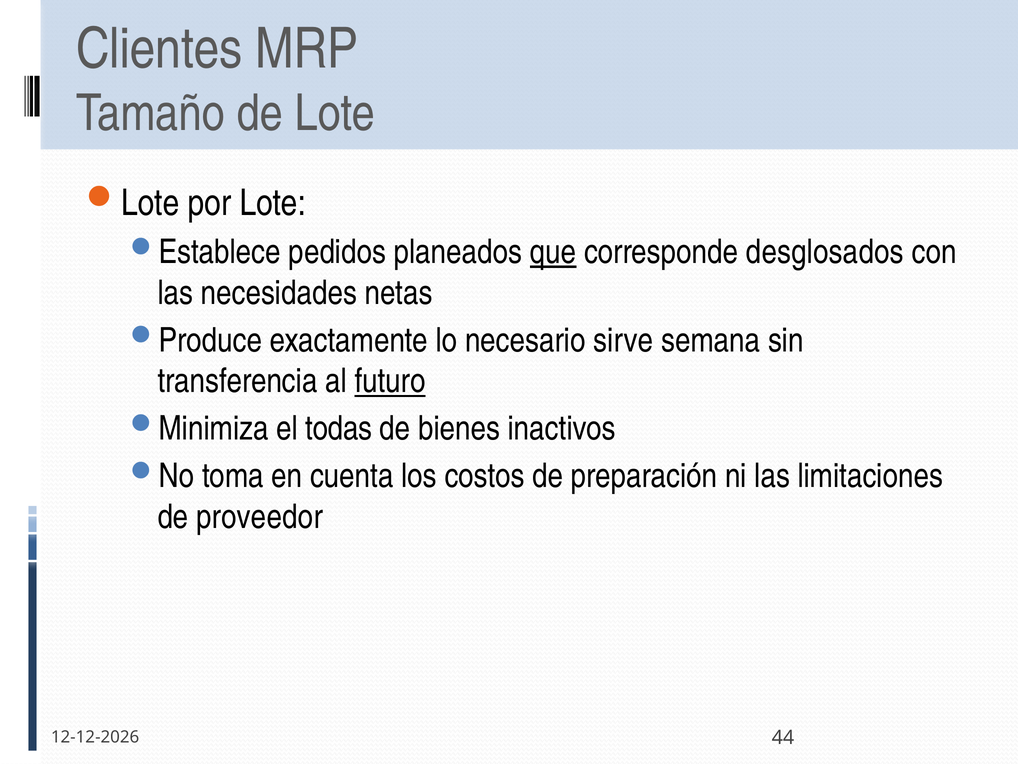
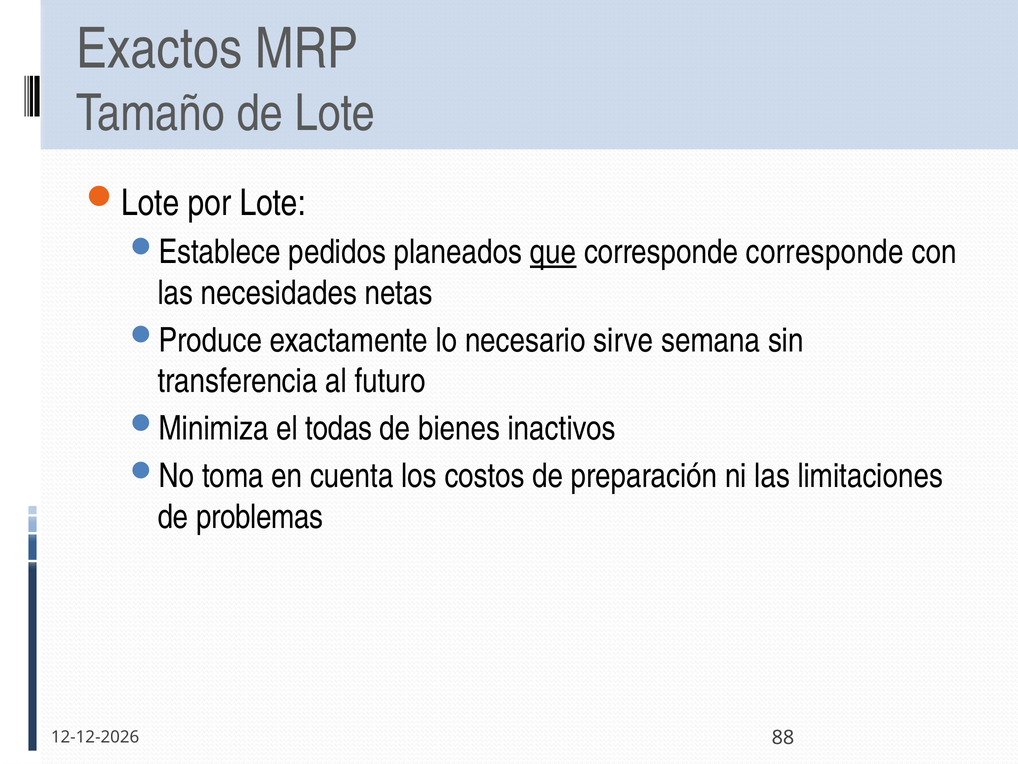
Clientes: Clientes -> Exactos
corresponde desglosados: desglosados -> corresponde
futuro underline: present -> none
proveedor: proveedor -> problemas
44: 44 -> 88
